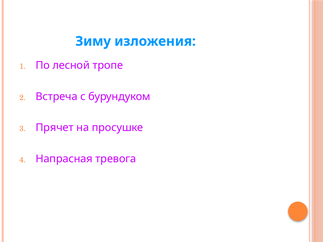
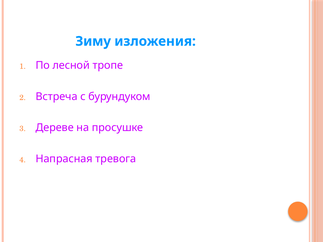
Прячет: Прячет -> Дереве
